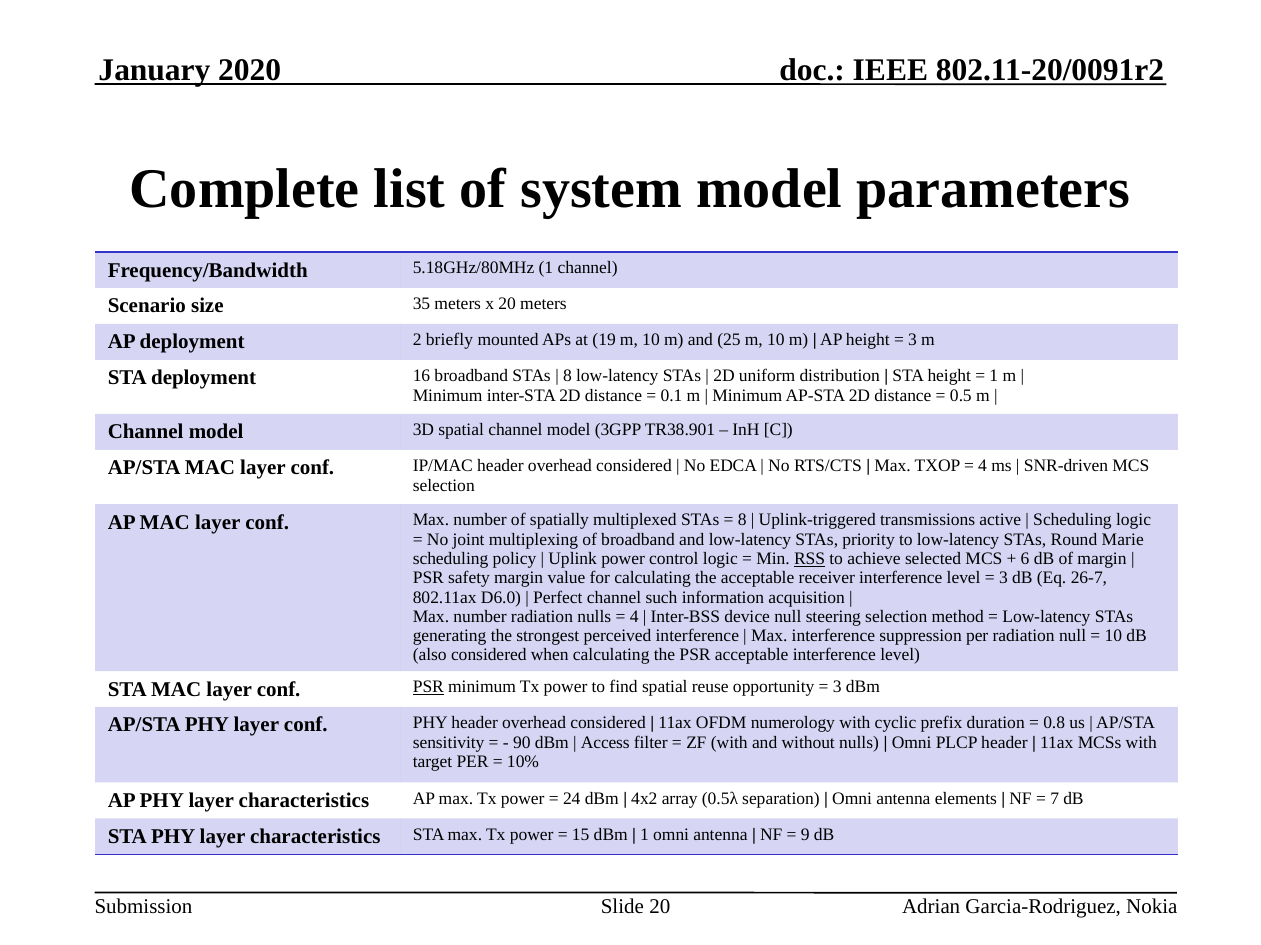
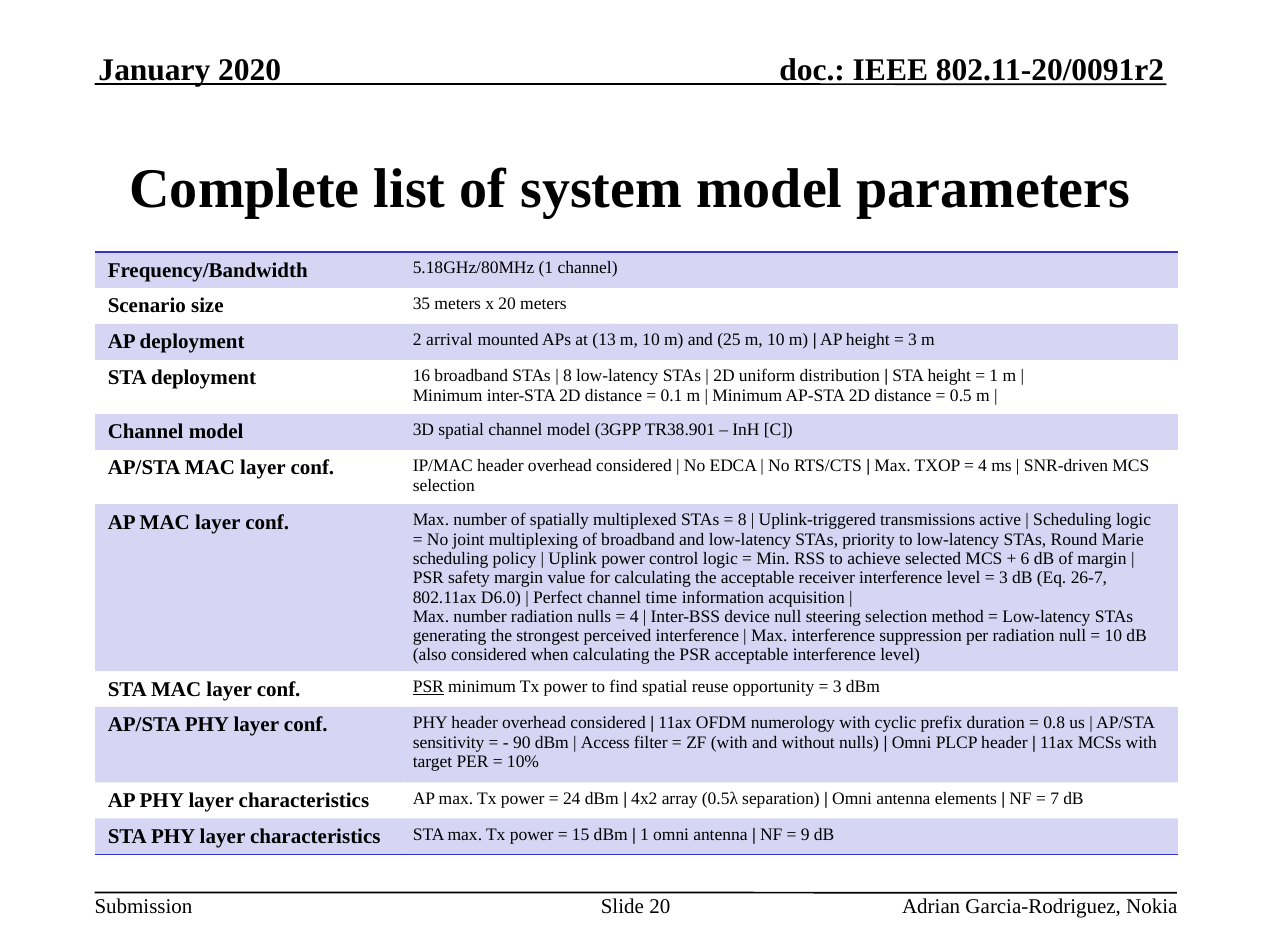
briefly: briefly -> arrival
19: 19 -> 13
RSS underline: present -> none
such: such -> time
